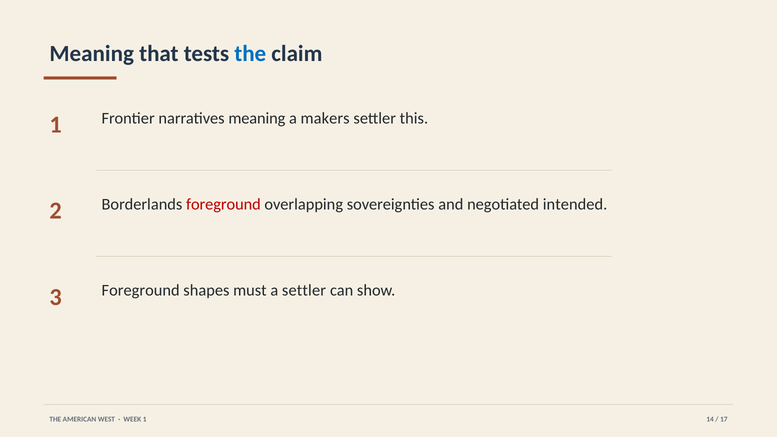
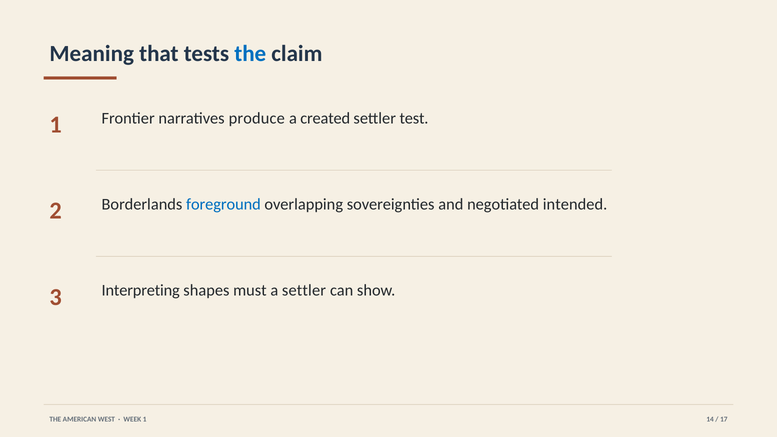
narratives meaning: meaning -> produce
makers: makers -> created
this: this -> test
foreground at (223, 204) colour: red -> blue
3 Foreground: Foreground -> Interpreting
